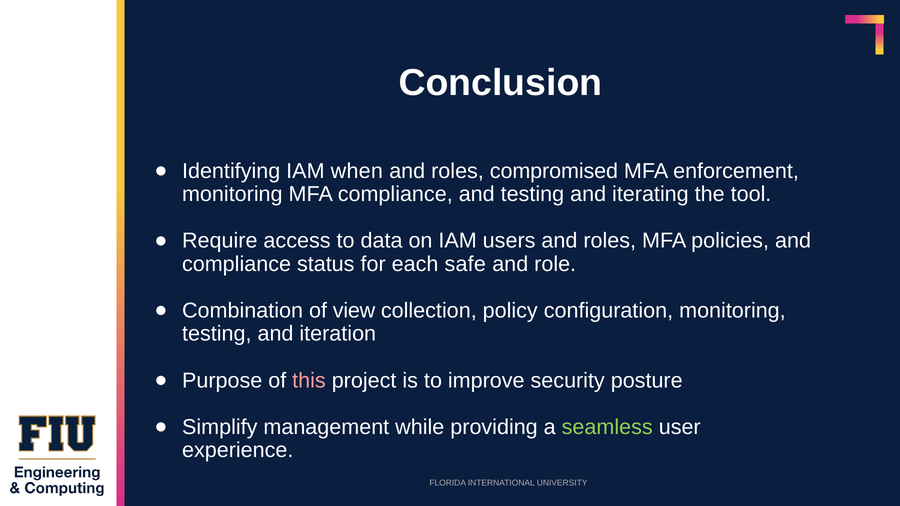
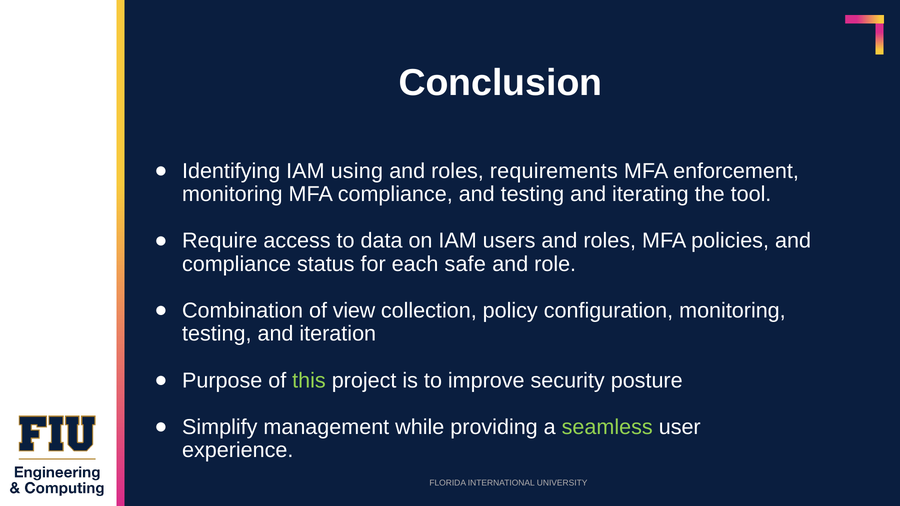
when: when -> using
compromised: compromised -> requirements
this colour: pink -> light green
